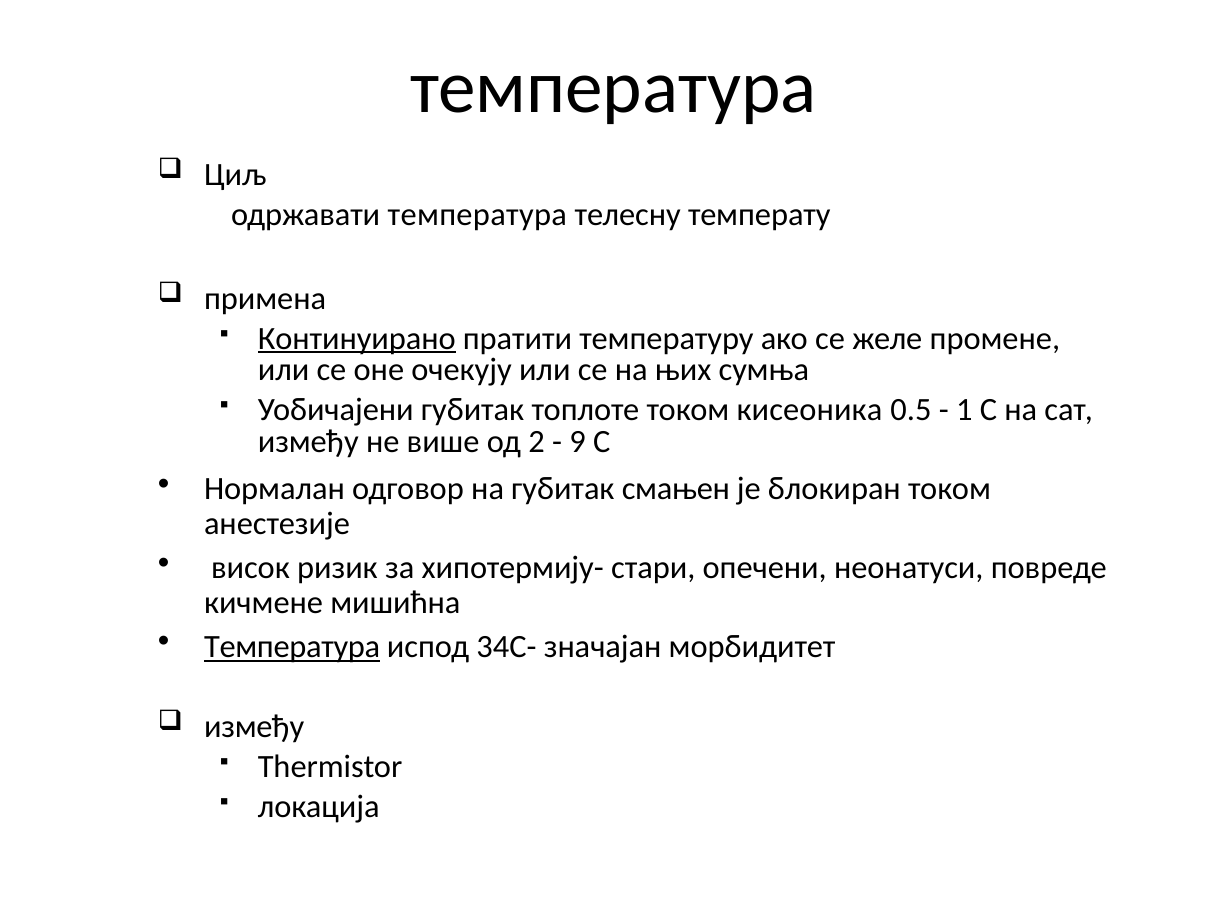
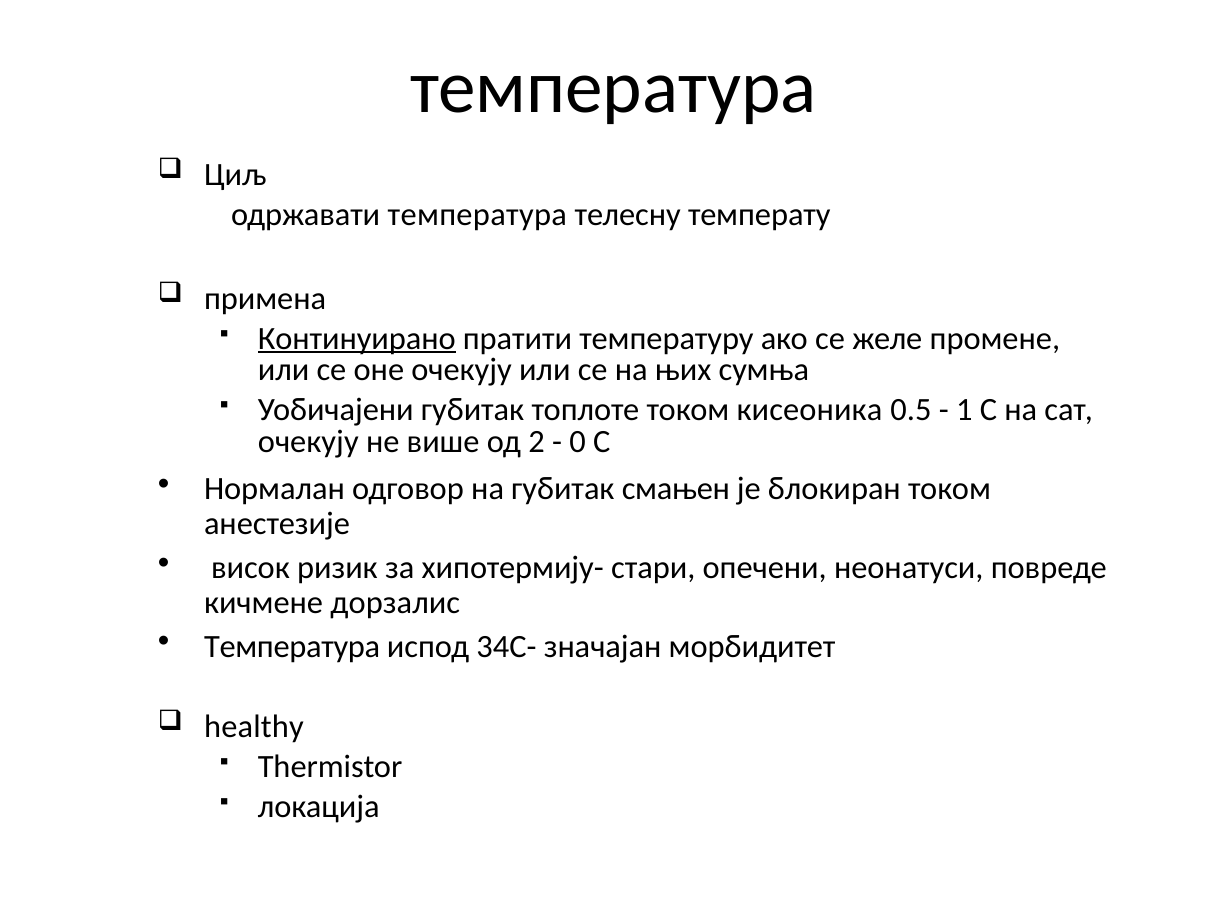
између at (308, 441): између -> очекују
9: 9 -> 0
мишићна: мишићна -> дорзалис
Температура at (292, 646) underline: present -> none
између at (254, 726): између -> healthy
